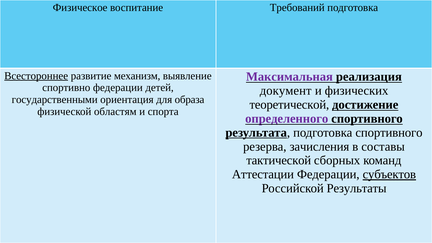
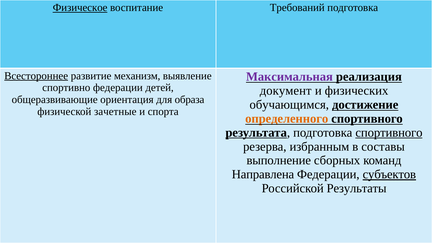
Физическое underline: none -> present
государственными: государственными -> общеразвивающие
теоретической: теоретической -> обучающимся
областям: областям -> зачетные
определенного colour: purple -> orange
спортивного at (389, 133) underline: none -> present
зачисления: зачисления -> избранным
тактической: тактической -> выполнение
Аттестации: Аттестации -> Направлена
